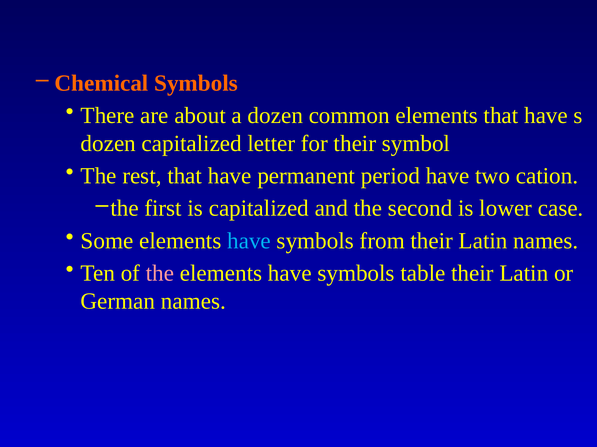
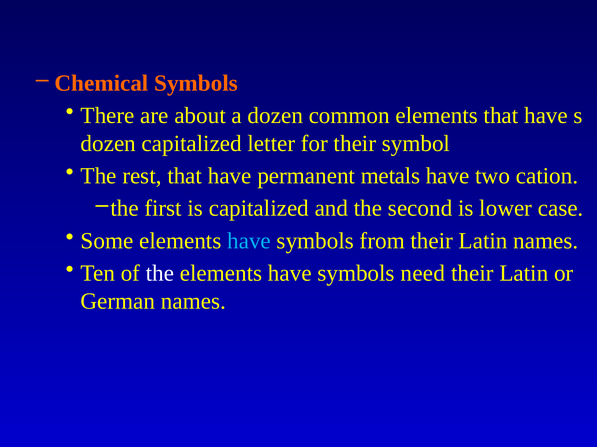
period: period -> metals
the at (160, 274) colour: pink -> white
table: table -> need
